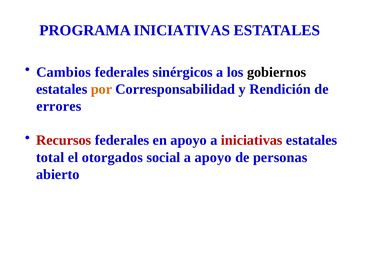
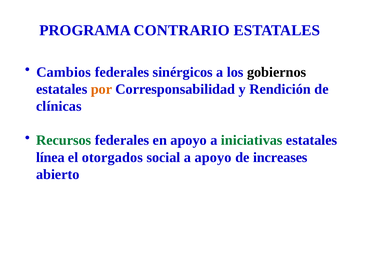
PROGRAMA INICIATIVAS: INICIATIVAS -> CONTRARIO
errores: errores -> clínicas
Recursos colour: red -> green
iniciativas at (252, 141) colour: red -> green
total: total -> línea
personas: personas -> increases
